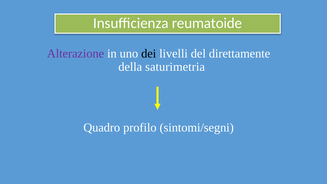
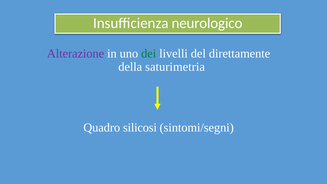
reumatoide: reumatoide -> neurologico
dei colour: black -> green
profilo: profilo -> silicosi
